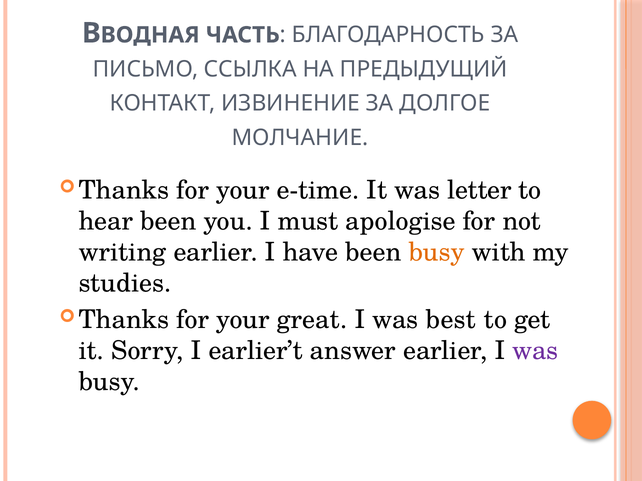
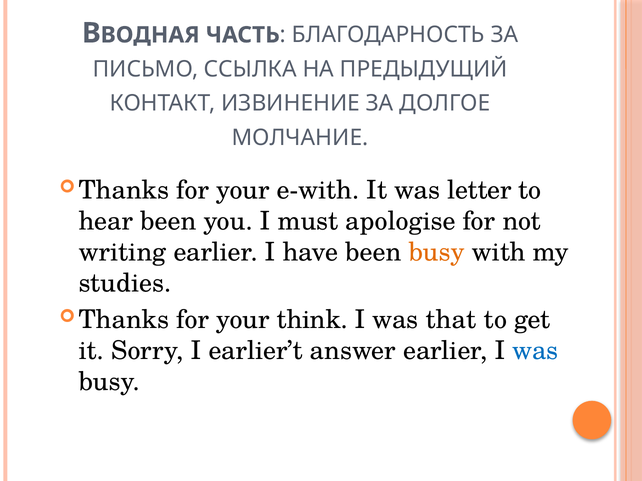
e-time: e-time -> e-with
great: great -> think
best: best -> that
was at (535, 351) colour: purple -> blue
